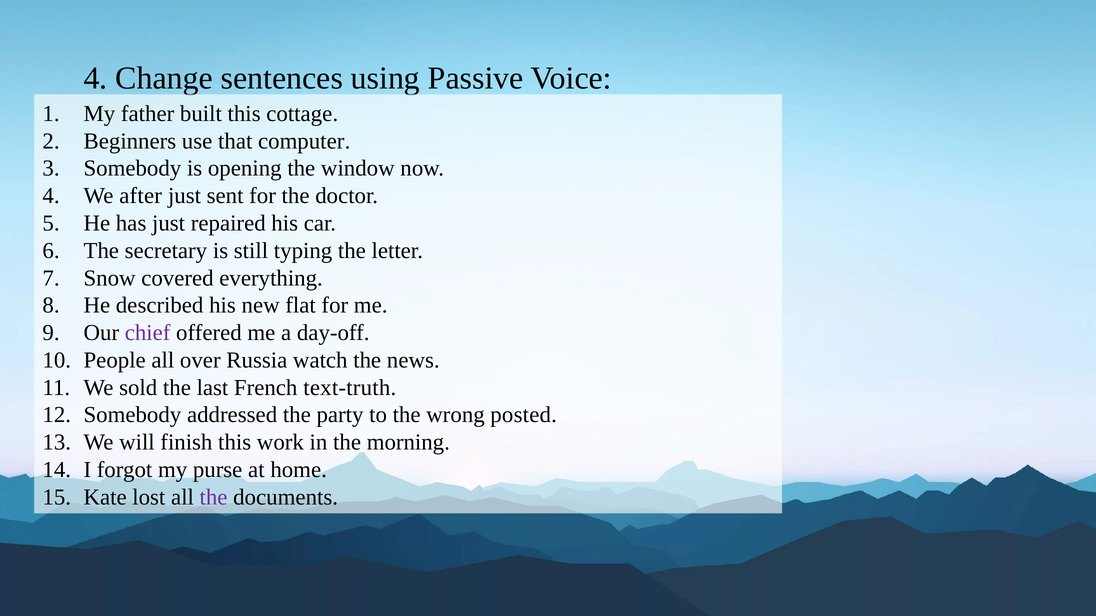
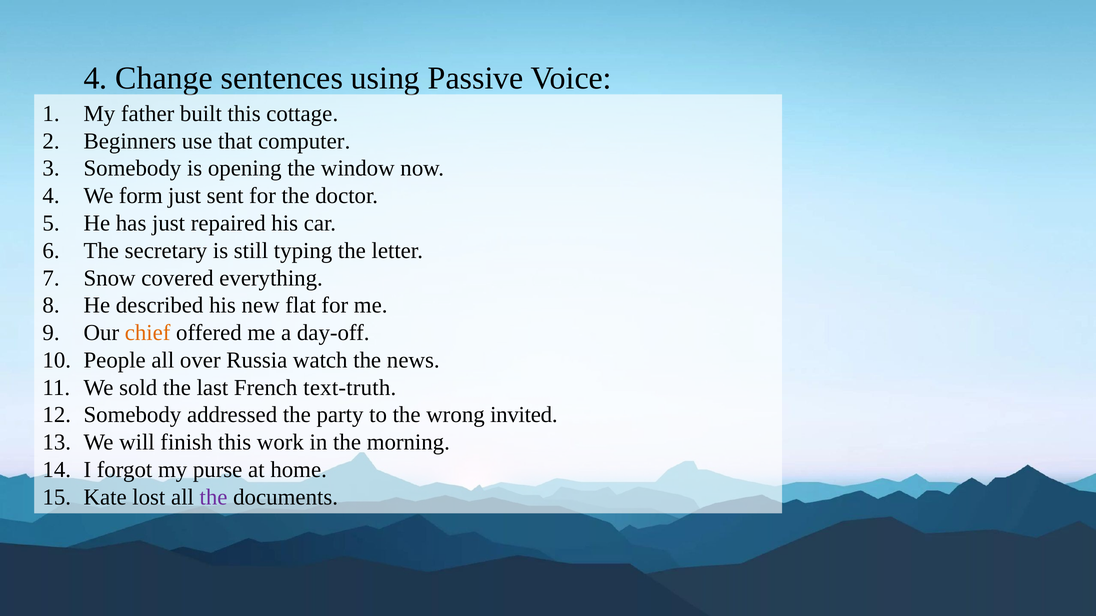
after: after -> form
chief colour: purple -> orange
posted: posted -> invited
